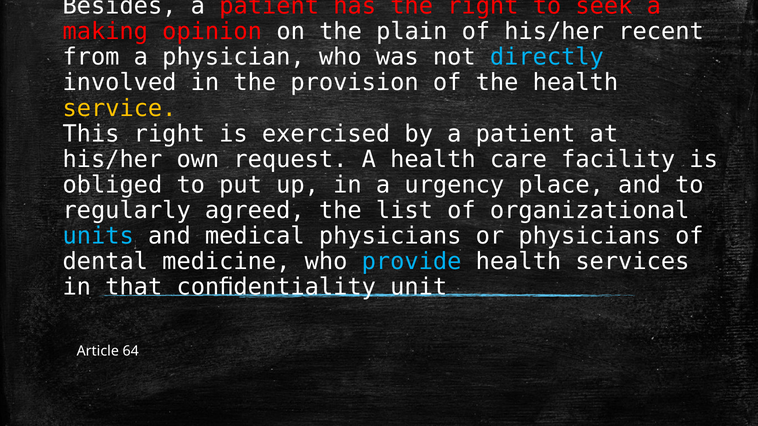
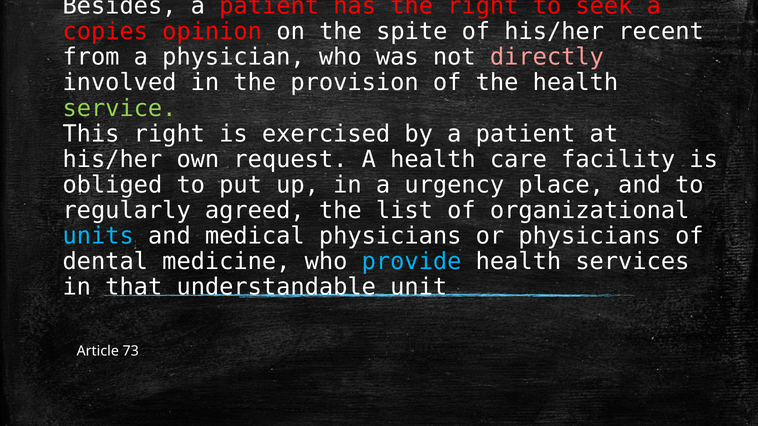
making: making -> copies
plain: plain -> spite
directly colour: light blue -> pink
service colour: yellow -> light green
conﬁdentiality: conﬁdentiality -> understandable
64: 64 -> 73
